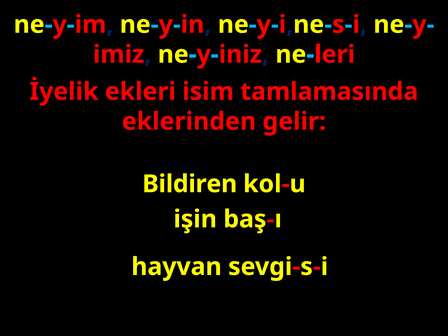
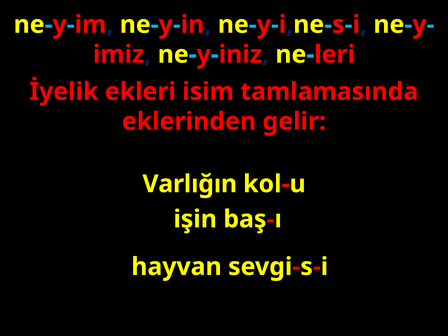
Bildiren: Bildiren -> Varlığın
